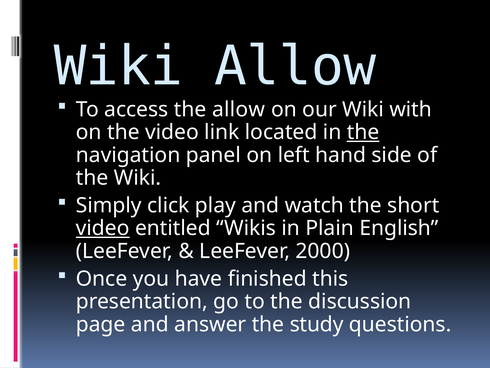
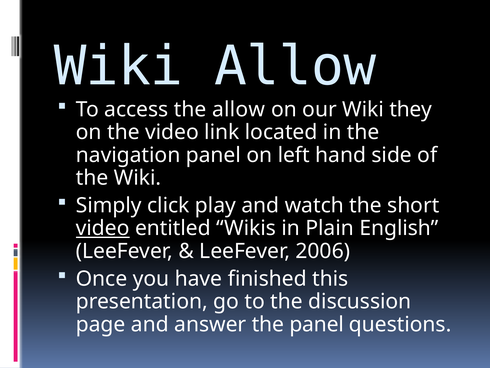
with: with -> they
the at (363, 132) underline: present -> none
2000: 2000 -> 2006
the study: study -> panel
